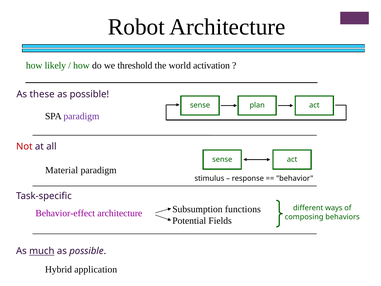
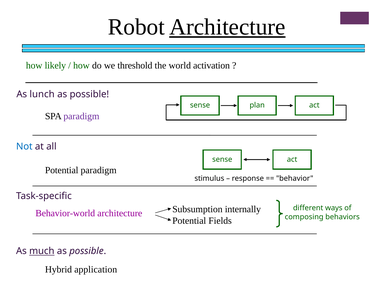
Architecture at (227, 27) underline: none -> present
these: these -> lunch
Not colour: red -> blue
Material at (62, 170): Material -> Potential
functions: functions -> internally
Behavior-effect: Behavior-effect -> Behavior-world
